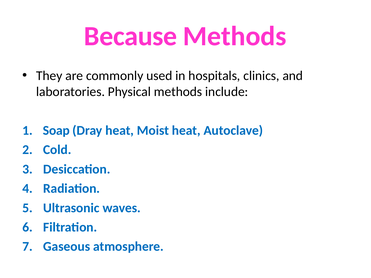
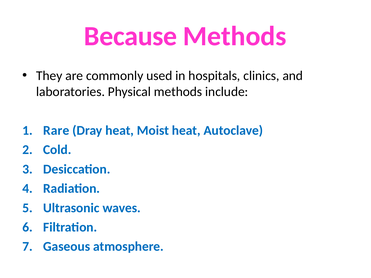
Soap: Soap -> Rare
